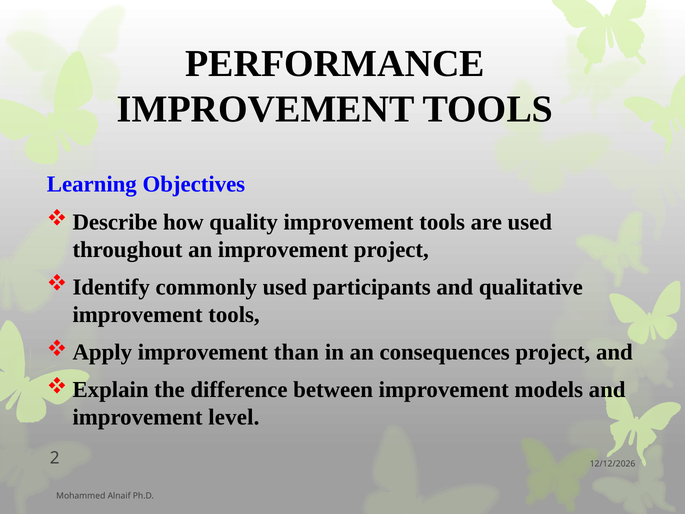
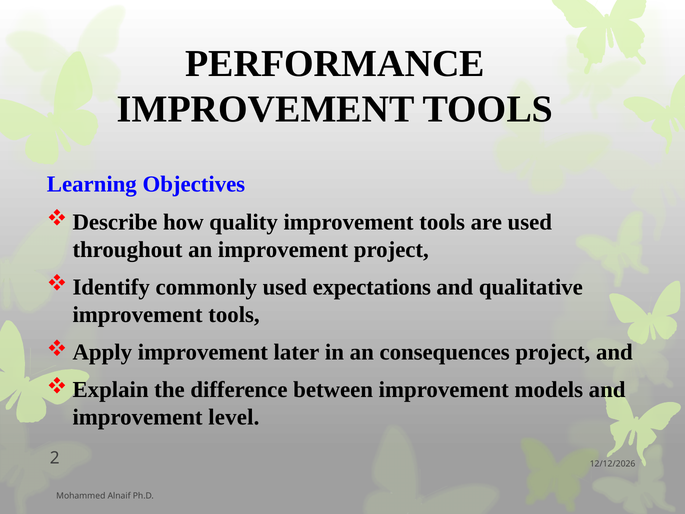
participants: participants -> expectations
than: than -> later
